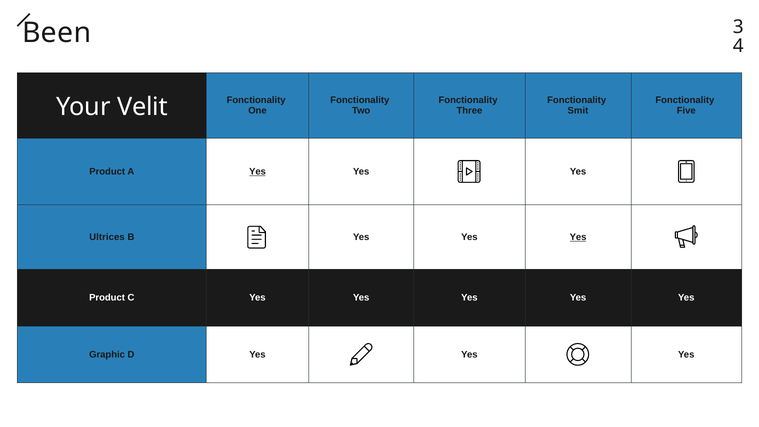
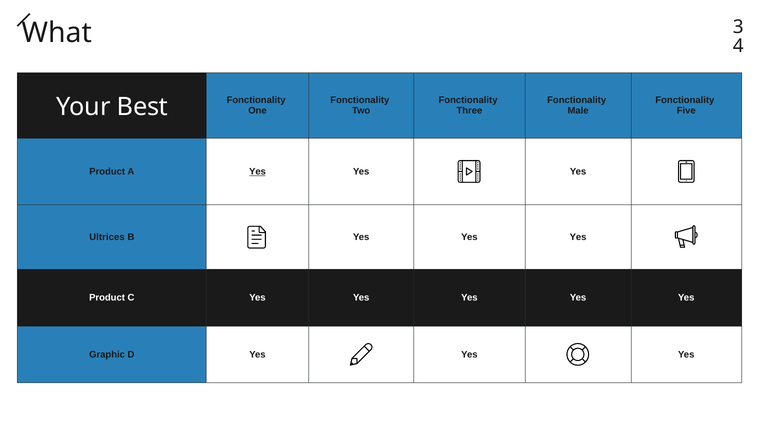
Been: Been -> What
Velit: Velit -> Best
Smit: Smit -> Male
Yes at (578, 237) underline: present -> none
